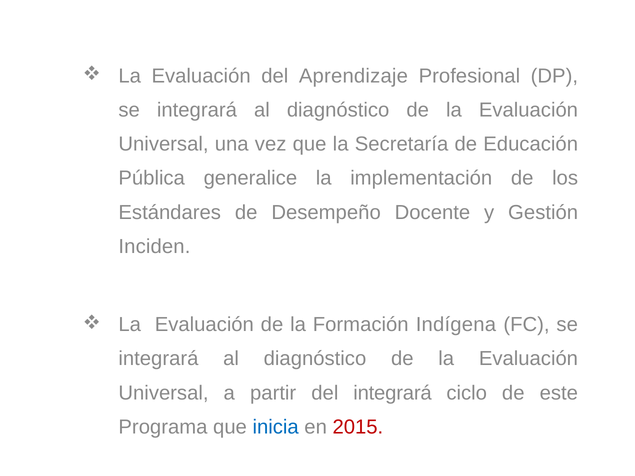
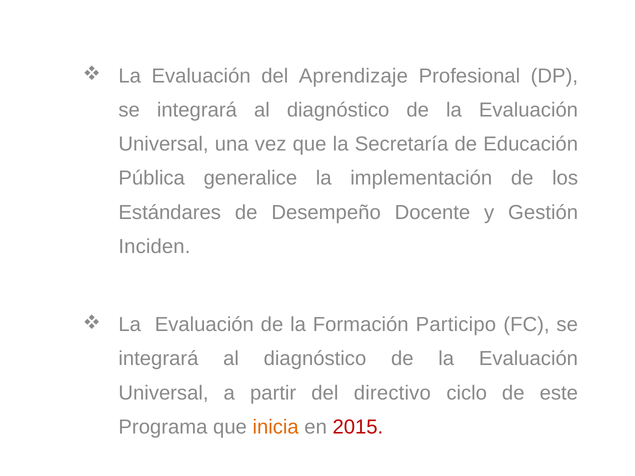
Indígena: Indígena -> Participo
del integrará: integrará -> directivo
inicia colour: blue -> orange
